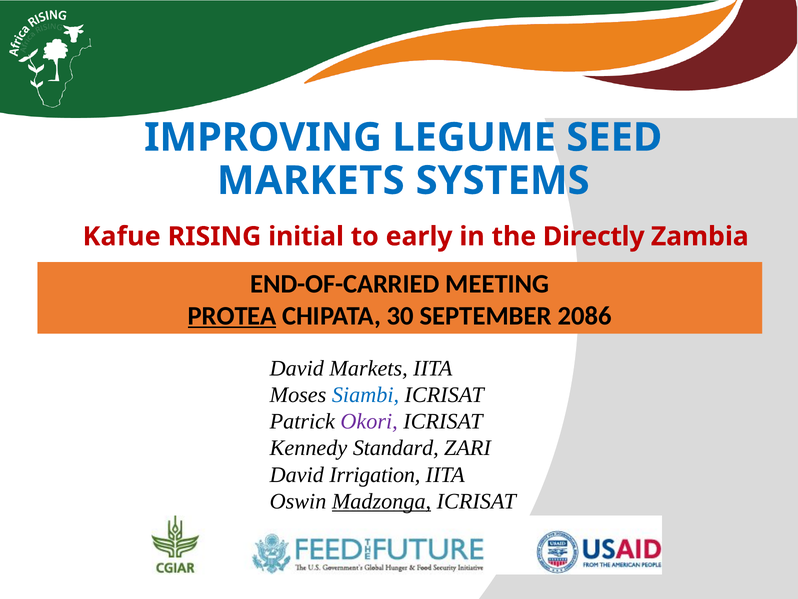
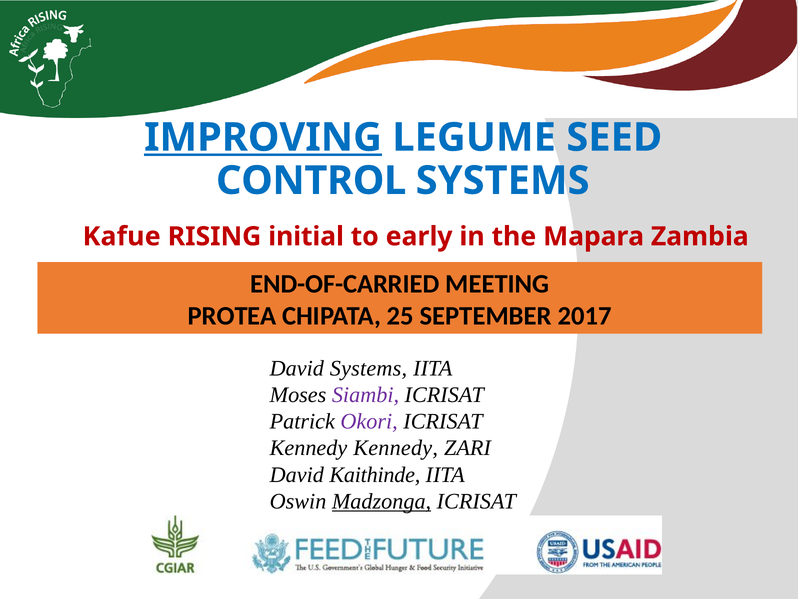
IMPROVING underline: none -> present
MARKETS at (311, 181): MARKETS -> CONTROL
Directly: Directly -> Mapara
PROTEA underline: present -> none
30: 30 -> 25
2086: 2086 -> 2017
David Markets: Markets -> Systems
Siambi colour: blue -> purple
Kennedy Standard: Standard -> Kennedy
Irrigation: Irrigation -> Kaithinde
